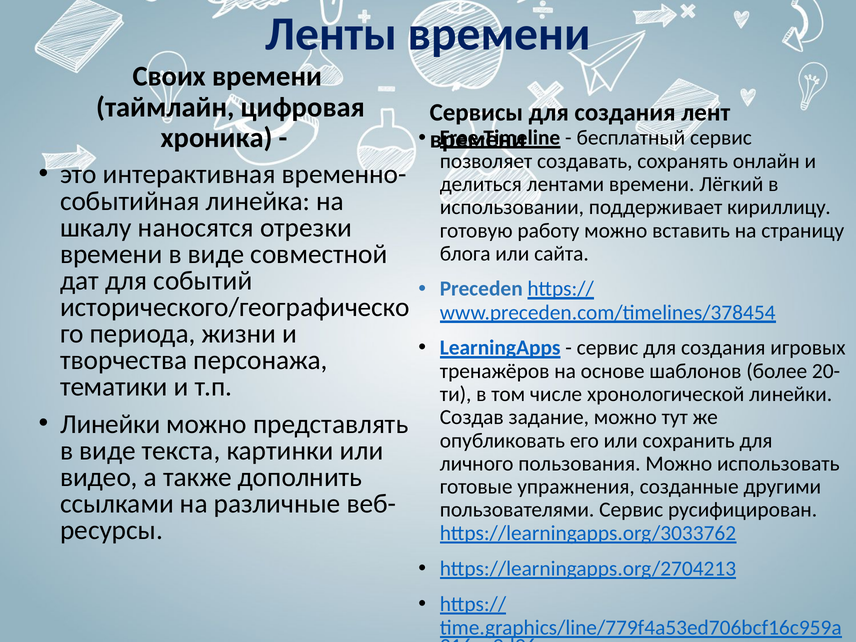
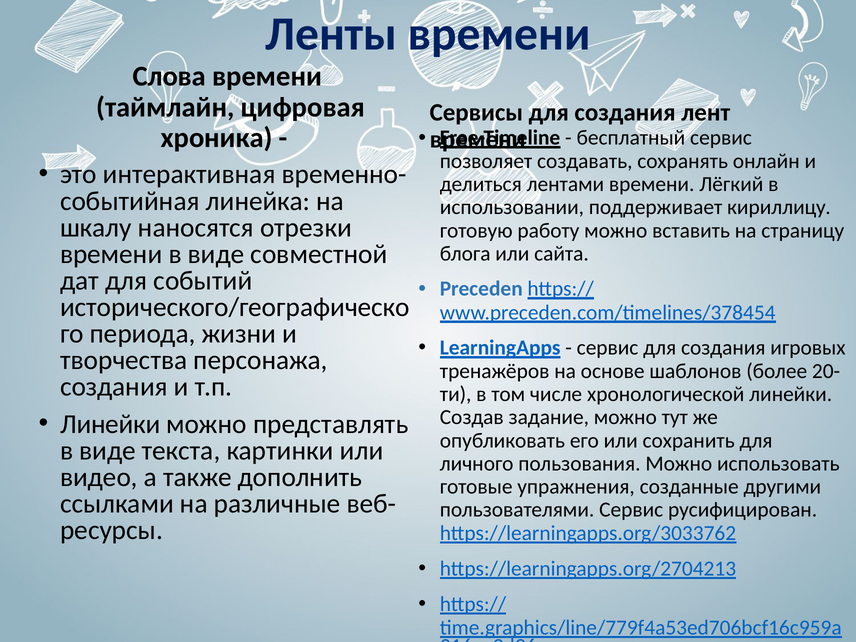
Своих: Своих -> Слова
тематики: тематики -> cоздания
